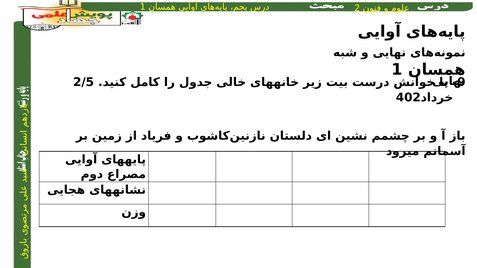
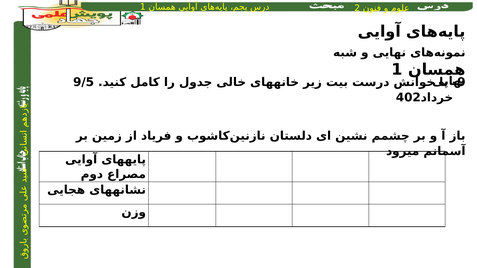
2/5: 2/5 -> 9/5
